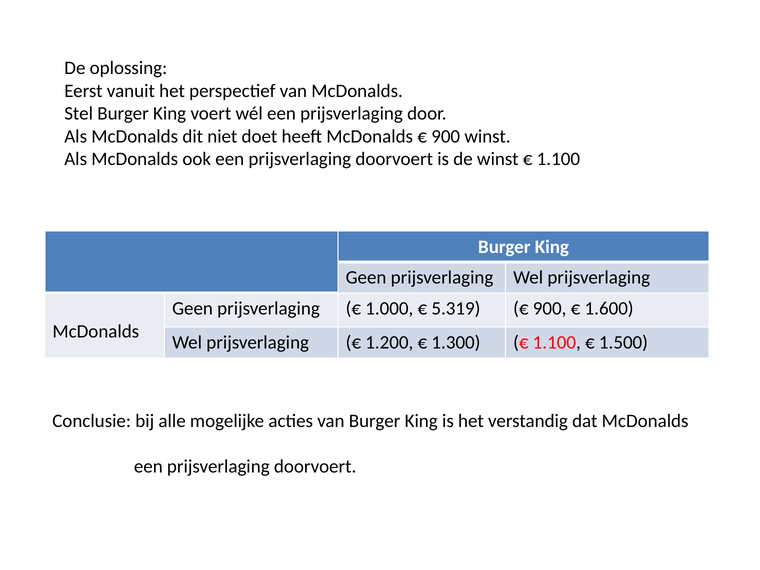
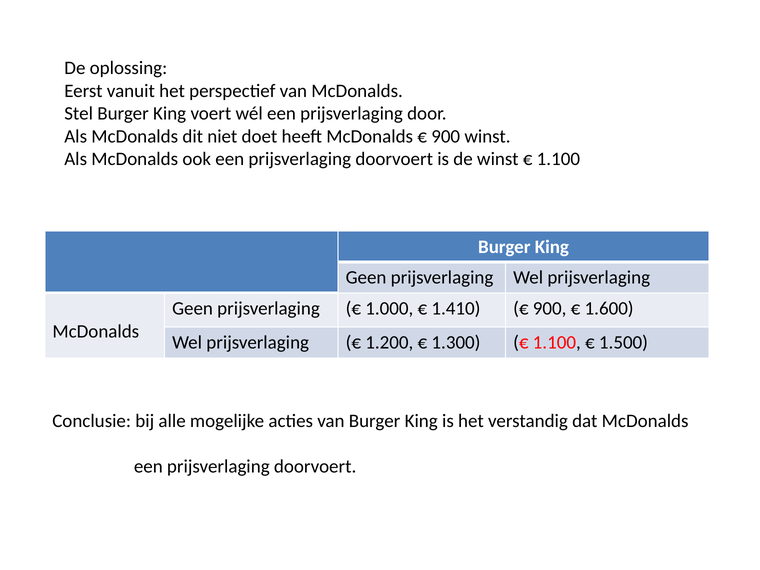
5.319: 5.319 -> 1.410
